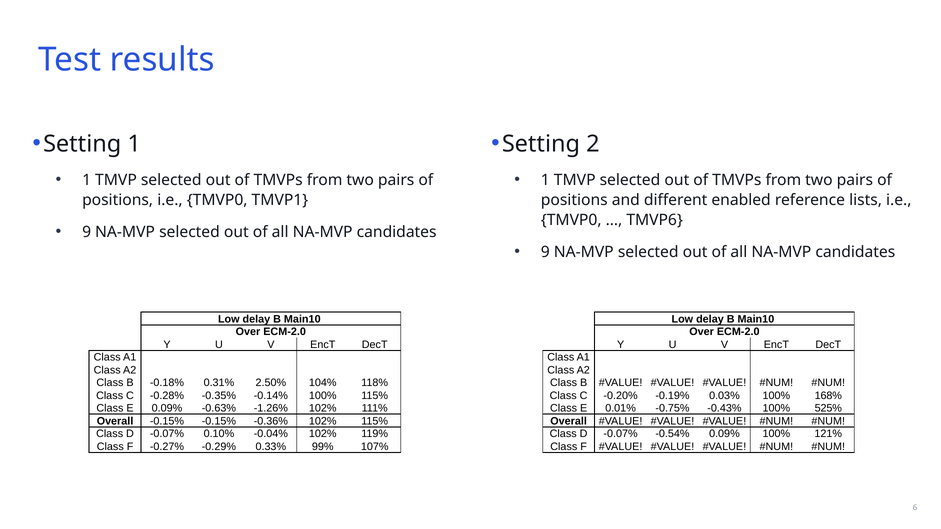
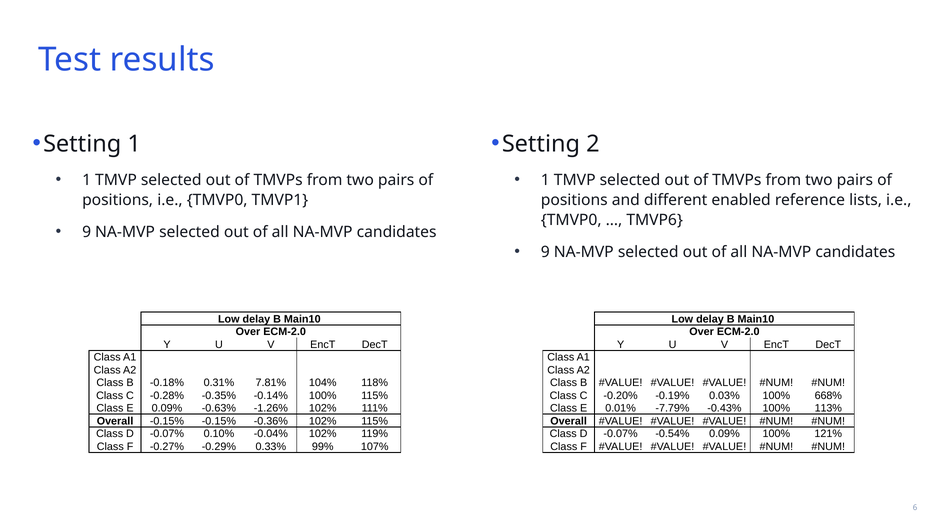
2.50%: 2.50% -> 7.81%
168%: 168% -> 668%
-0.75%: -0.75% -> -7.79%
525%: 525% -> 113%
